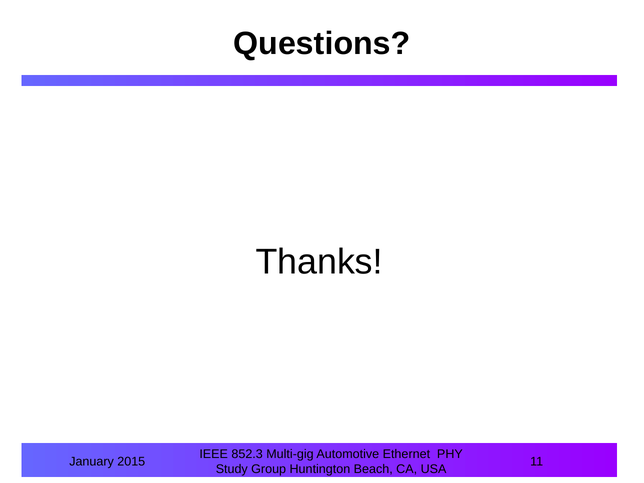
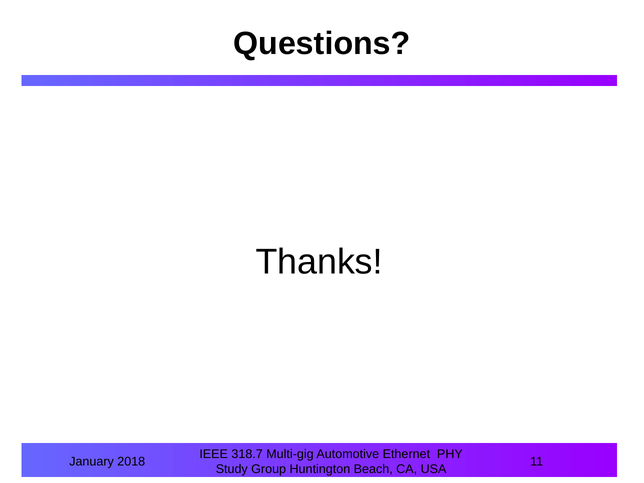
852.3: 852.3 -> 318.7
2015: 2015 -> 2018
